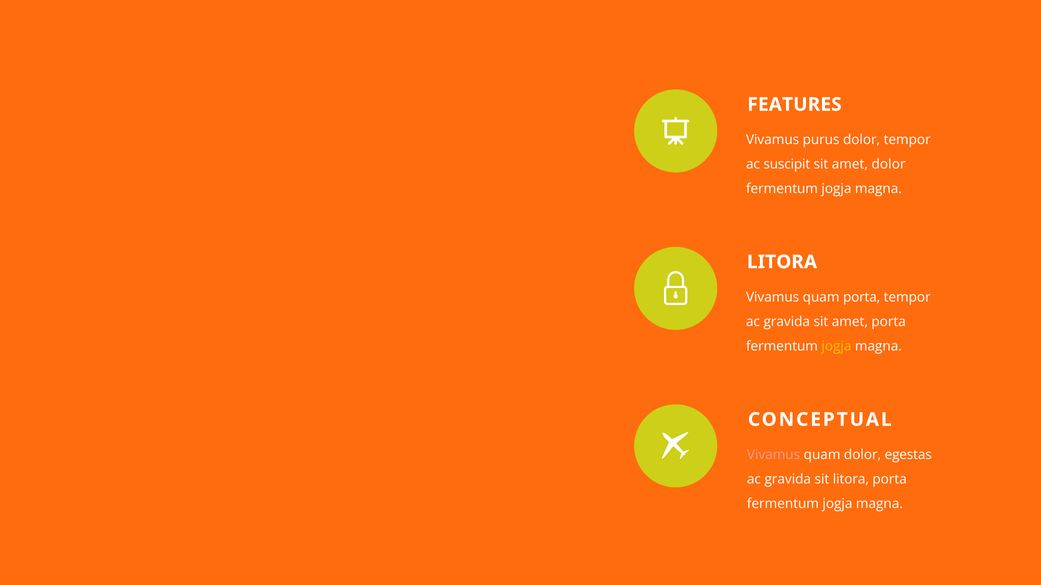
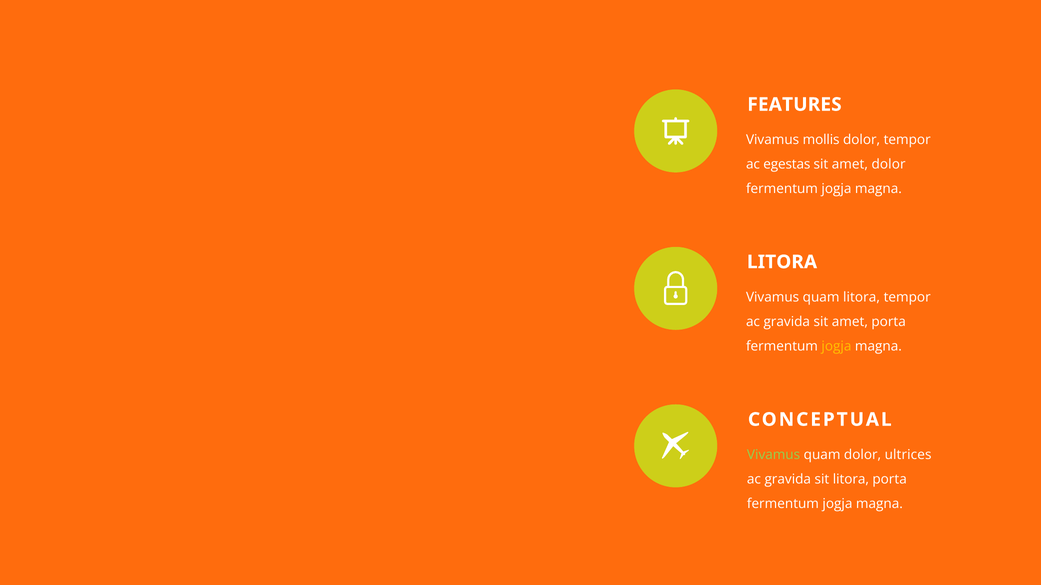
purus: purus -> mollis
suscipit: suscipit -> egestas
quam porta: porta -> litora
Vivamus at (774, 455) colour: pink -> light green
egestas: egestas -> ultrices
